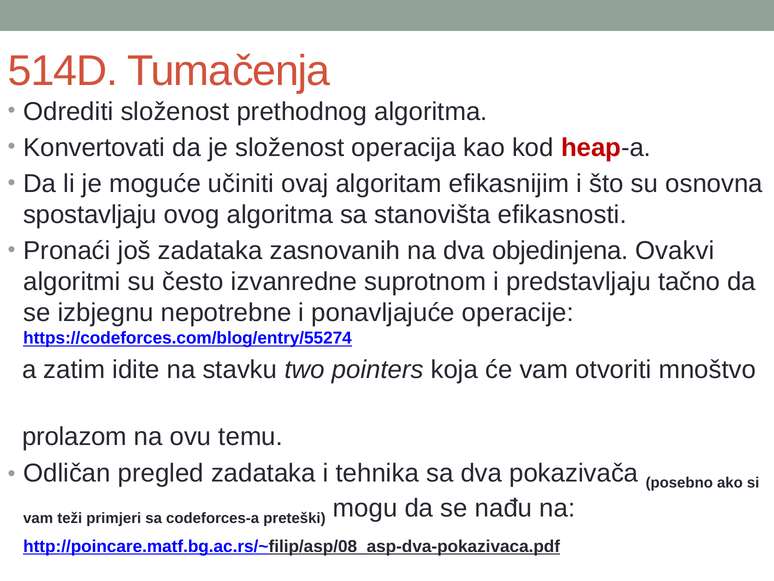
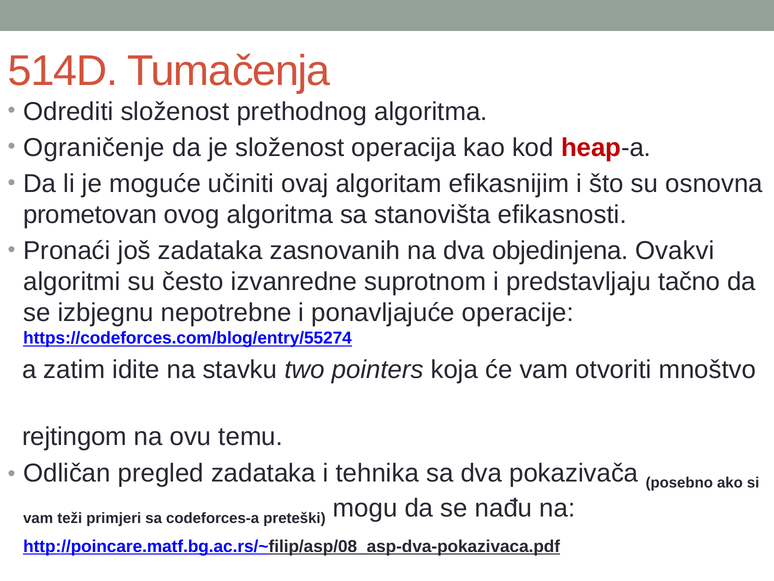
Konvertovati: Konvertovati -> Ograničenje
spostavljaju: spostavljaju -> prometovan
prolazom: prolazom -> rejtingom
